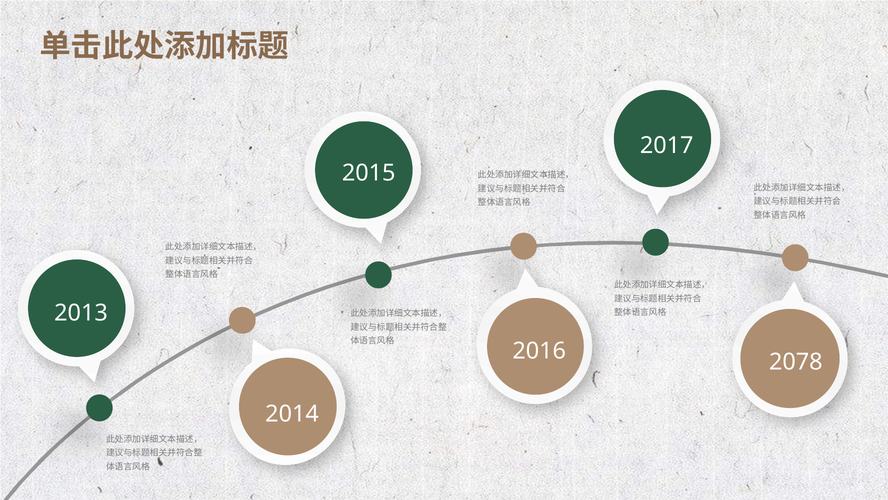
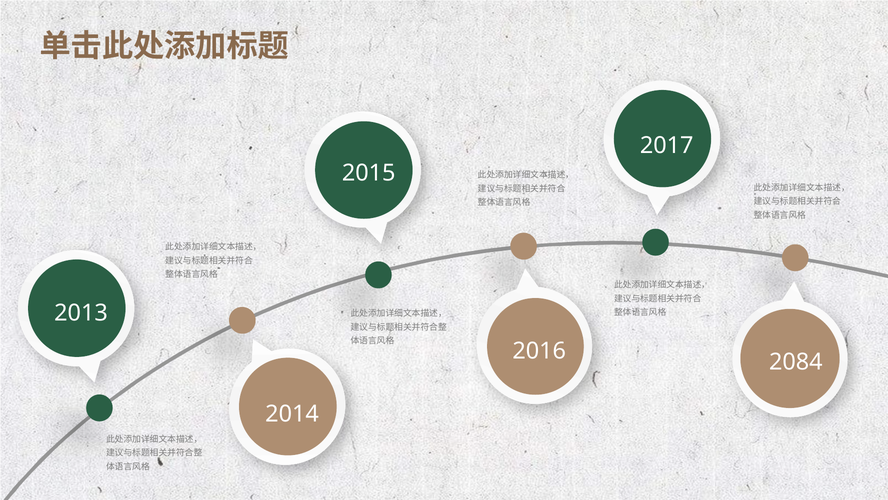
2078: 2078 -> 2084
